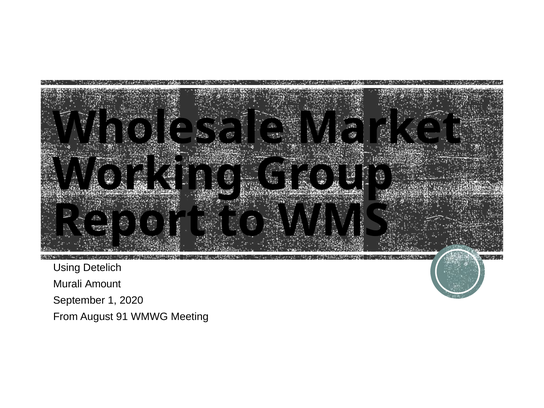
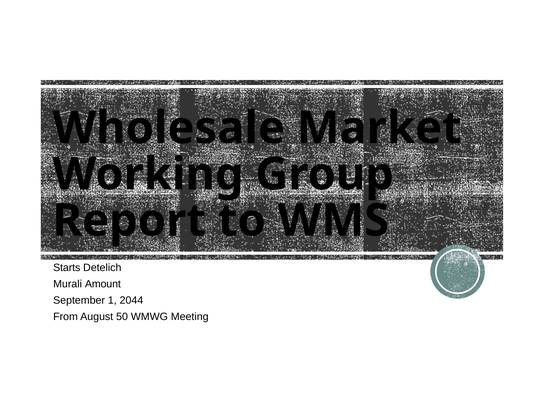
Using: Using -> Starts
2020: 2020 -> 2044
91: 91 -> 50
